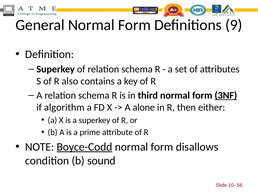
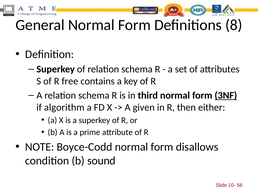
9: 9 -> 8
also: also -> free
alone: alone -> given
Boyce-Codd underline: present -> none
